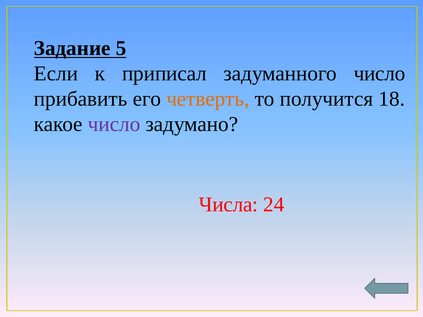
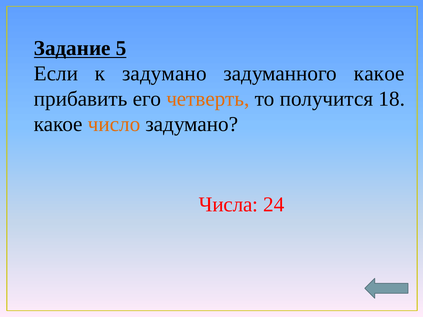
к приписал: приписал -> задумано
задуманного число: число -> какое
число at (114, 124) colour: purple -> orange
